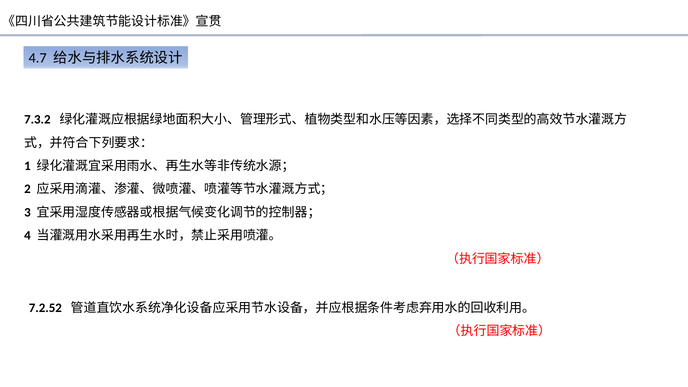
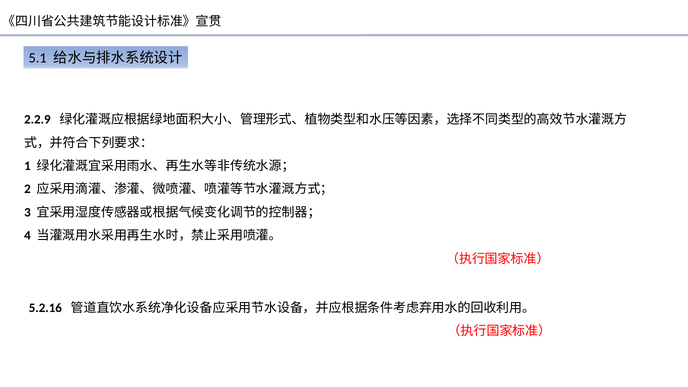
4.7: 4.7 -> 5.1
7.3.2: 7.3.2 -> 2.2.9
7.2.52: 7.2.52 -> 5.2.16
